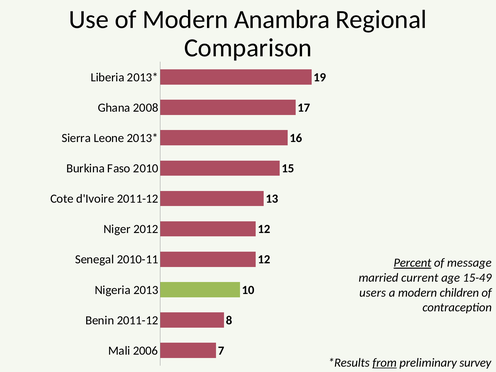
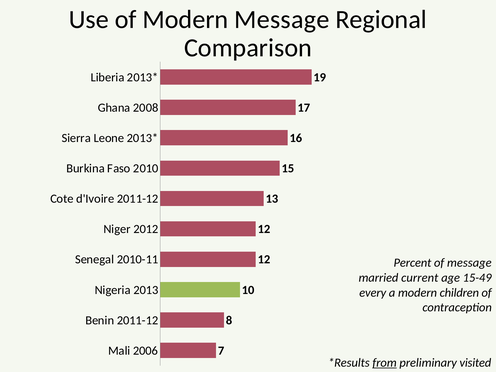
Modern Anambra: Anambra -> Message
Percent underline: present -> none
users: users -> every
survey: survey -> visited
